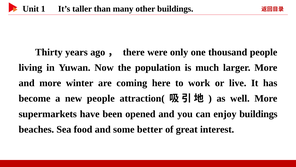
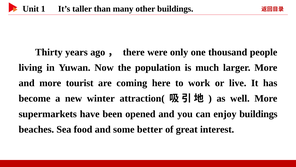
winter: winter -> tourist
new people: people -> winter
